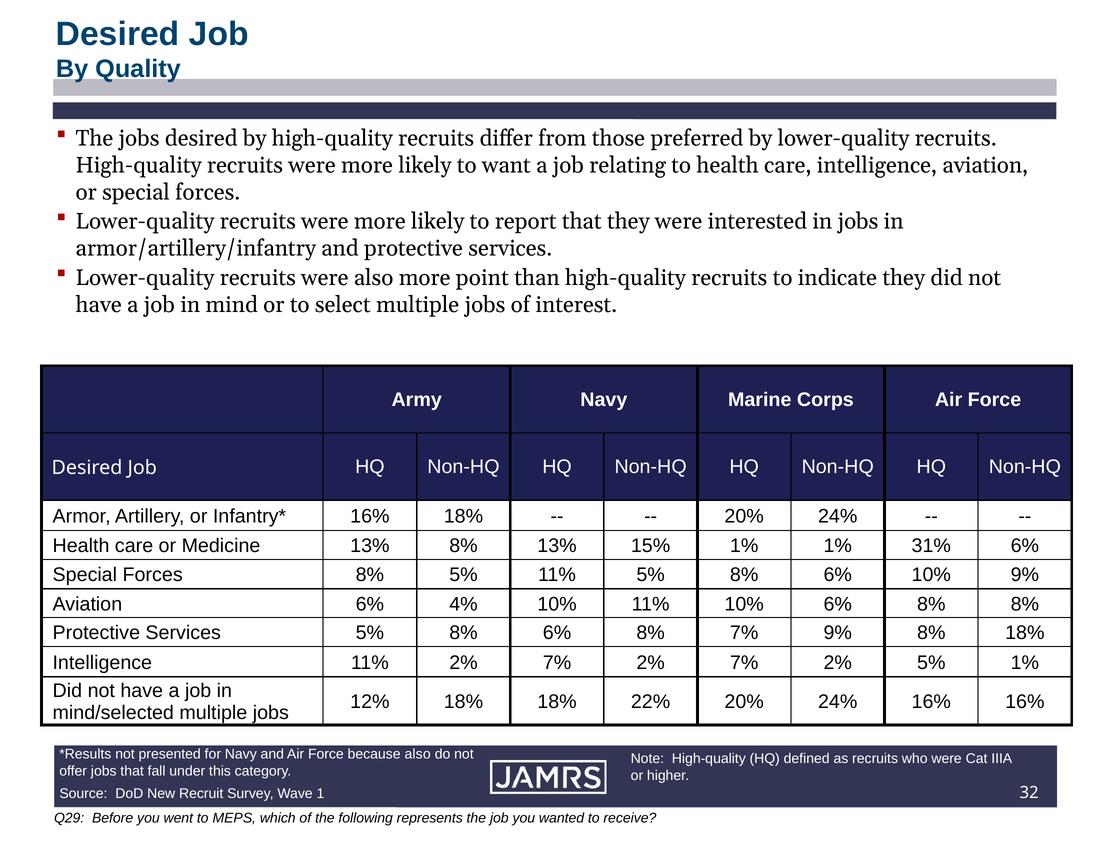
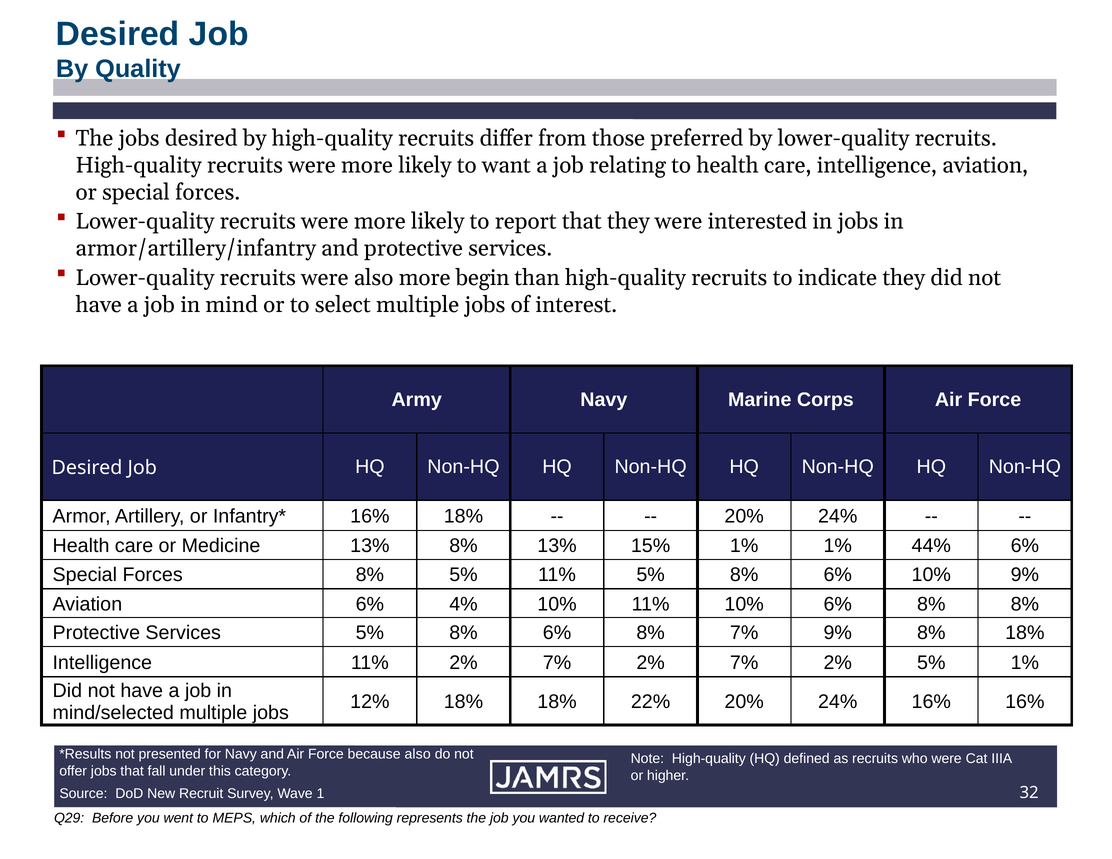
point: point -> begin
31%: 31% -> 44%
